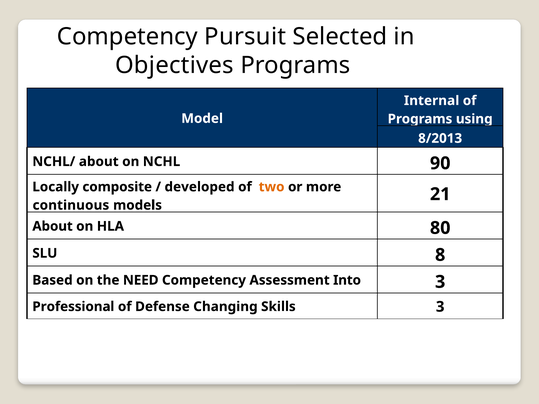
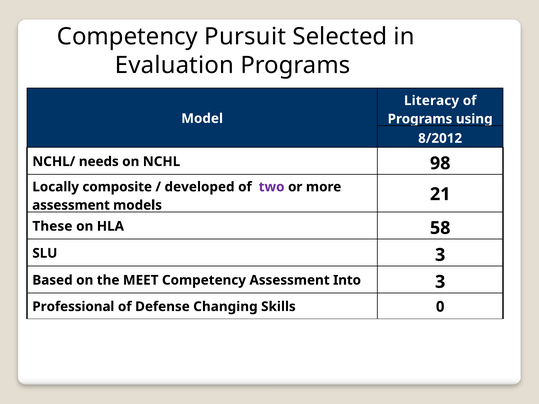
Objectives: Objectives -> Evaluation
Internal: Internal -> Literacy
8/2013: 8/2013 -> 8/2012
NCHL/ about: about -> needs
90: 90 -> 98
two colour: orange -> purple
continuous at (71, 205): continuous -> assessment
About at (53, 226): About -> These
80: 80 -> 58
SLU 8: 8 -> 3
NEED: NEED -> MEET
Skills 3: 3 -> 0
